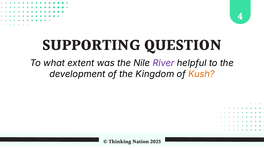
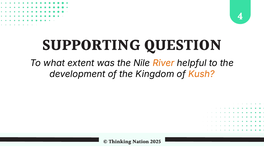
River colour: purple -> orange
